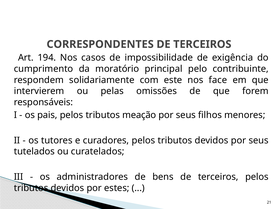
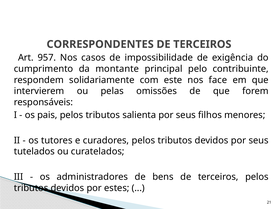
194: 194 -> 957
moratório: moratório -> montante
meação: meação -> salienta
